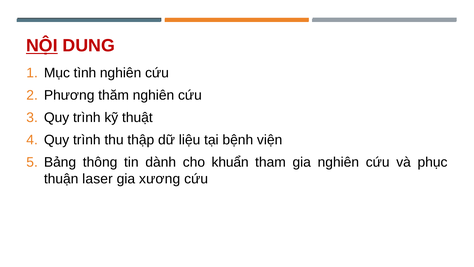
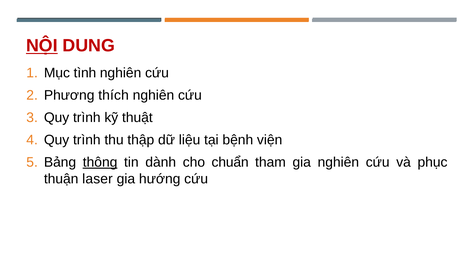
thăm: thăm -> thích
thông underline: none -> present
khuẩn: khuẩn -> chuẩn
xương: xương -> hướng
